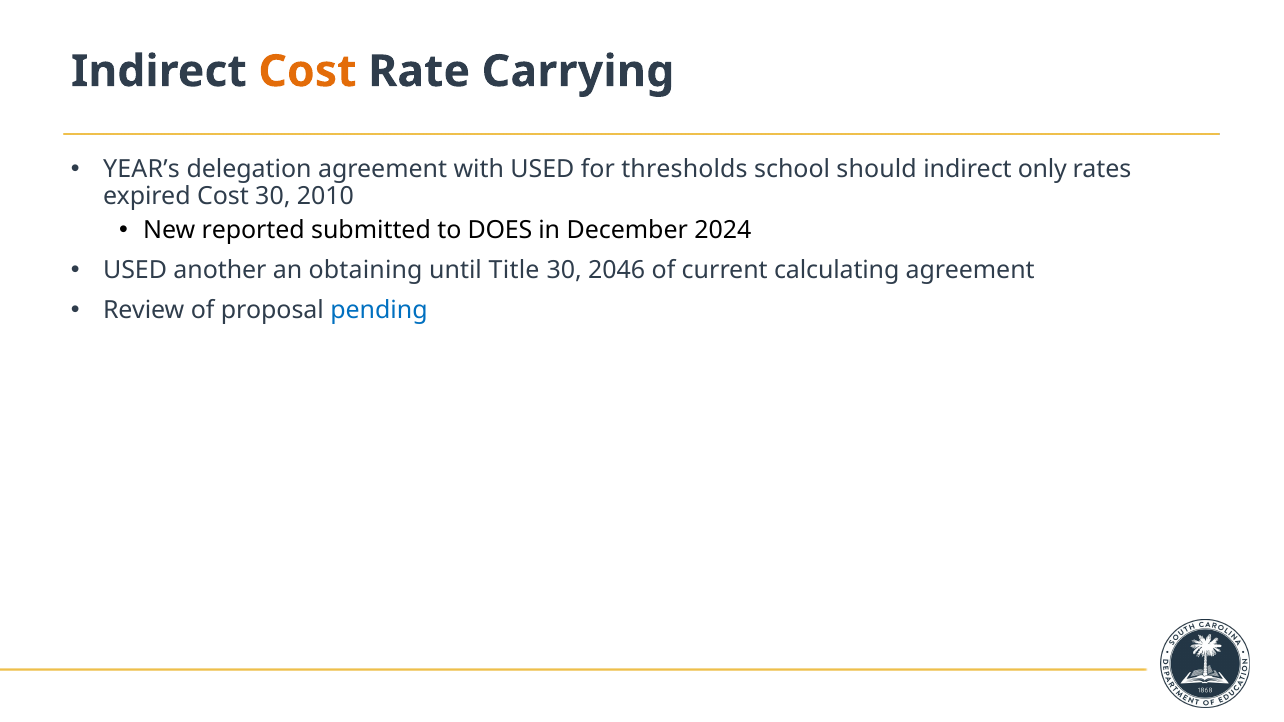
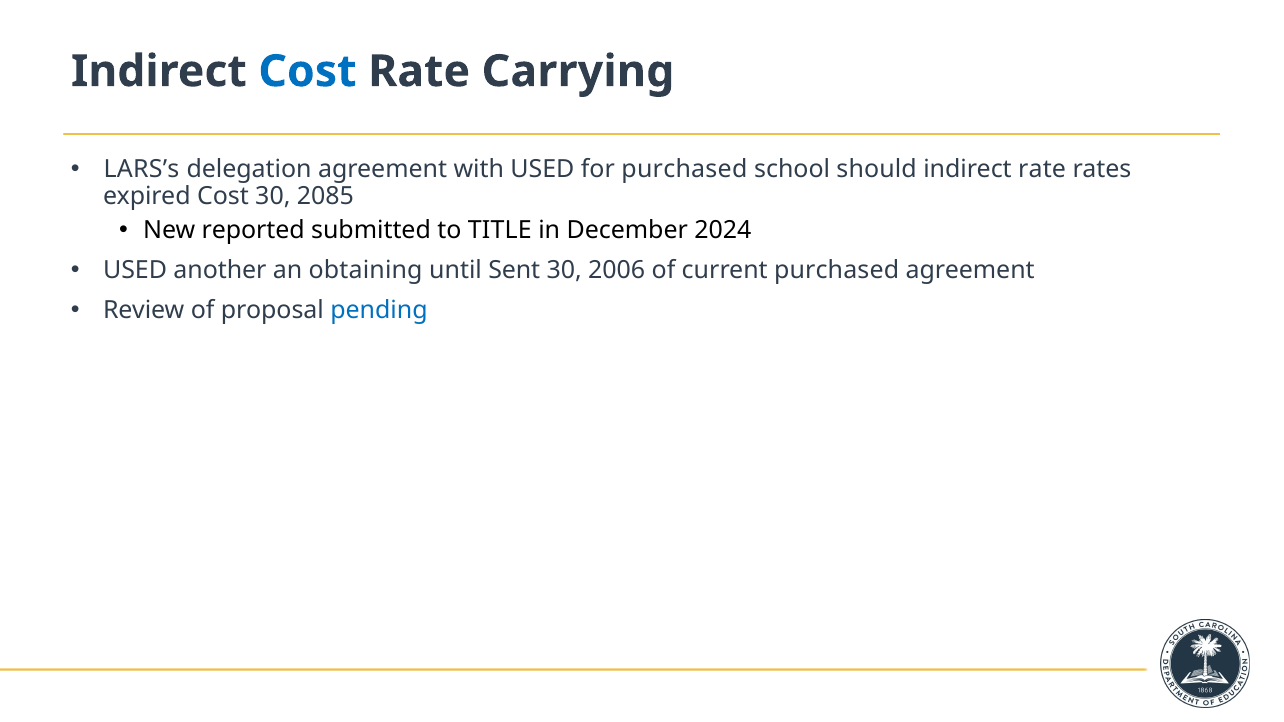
Cost at (307, 72) colour: orange -> blue
YEAR’s: YEAR’s -> LARS’s
for thresholds: thresholds -> purchased
indirect only: only -> rate
2010: 2010 -> 2085
DOES: DOES -> TITLE
Title: Title -> Sent
2046: 2046 -> 2006
current calculating: calculating -> purchased
